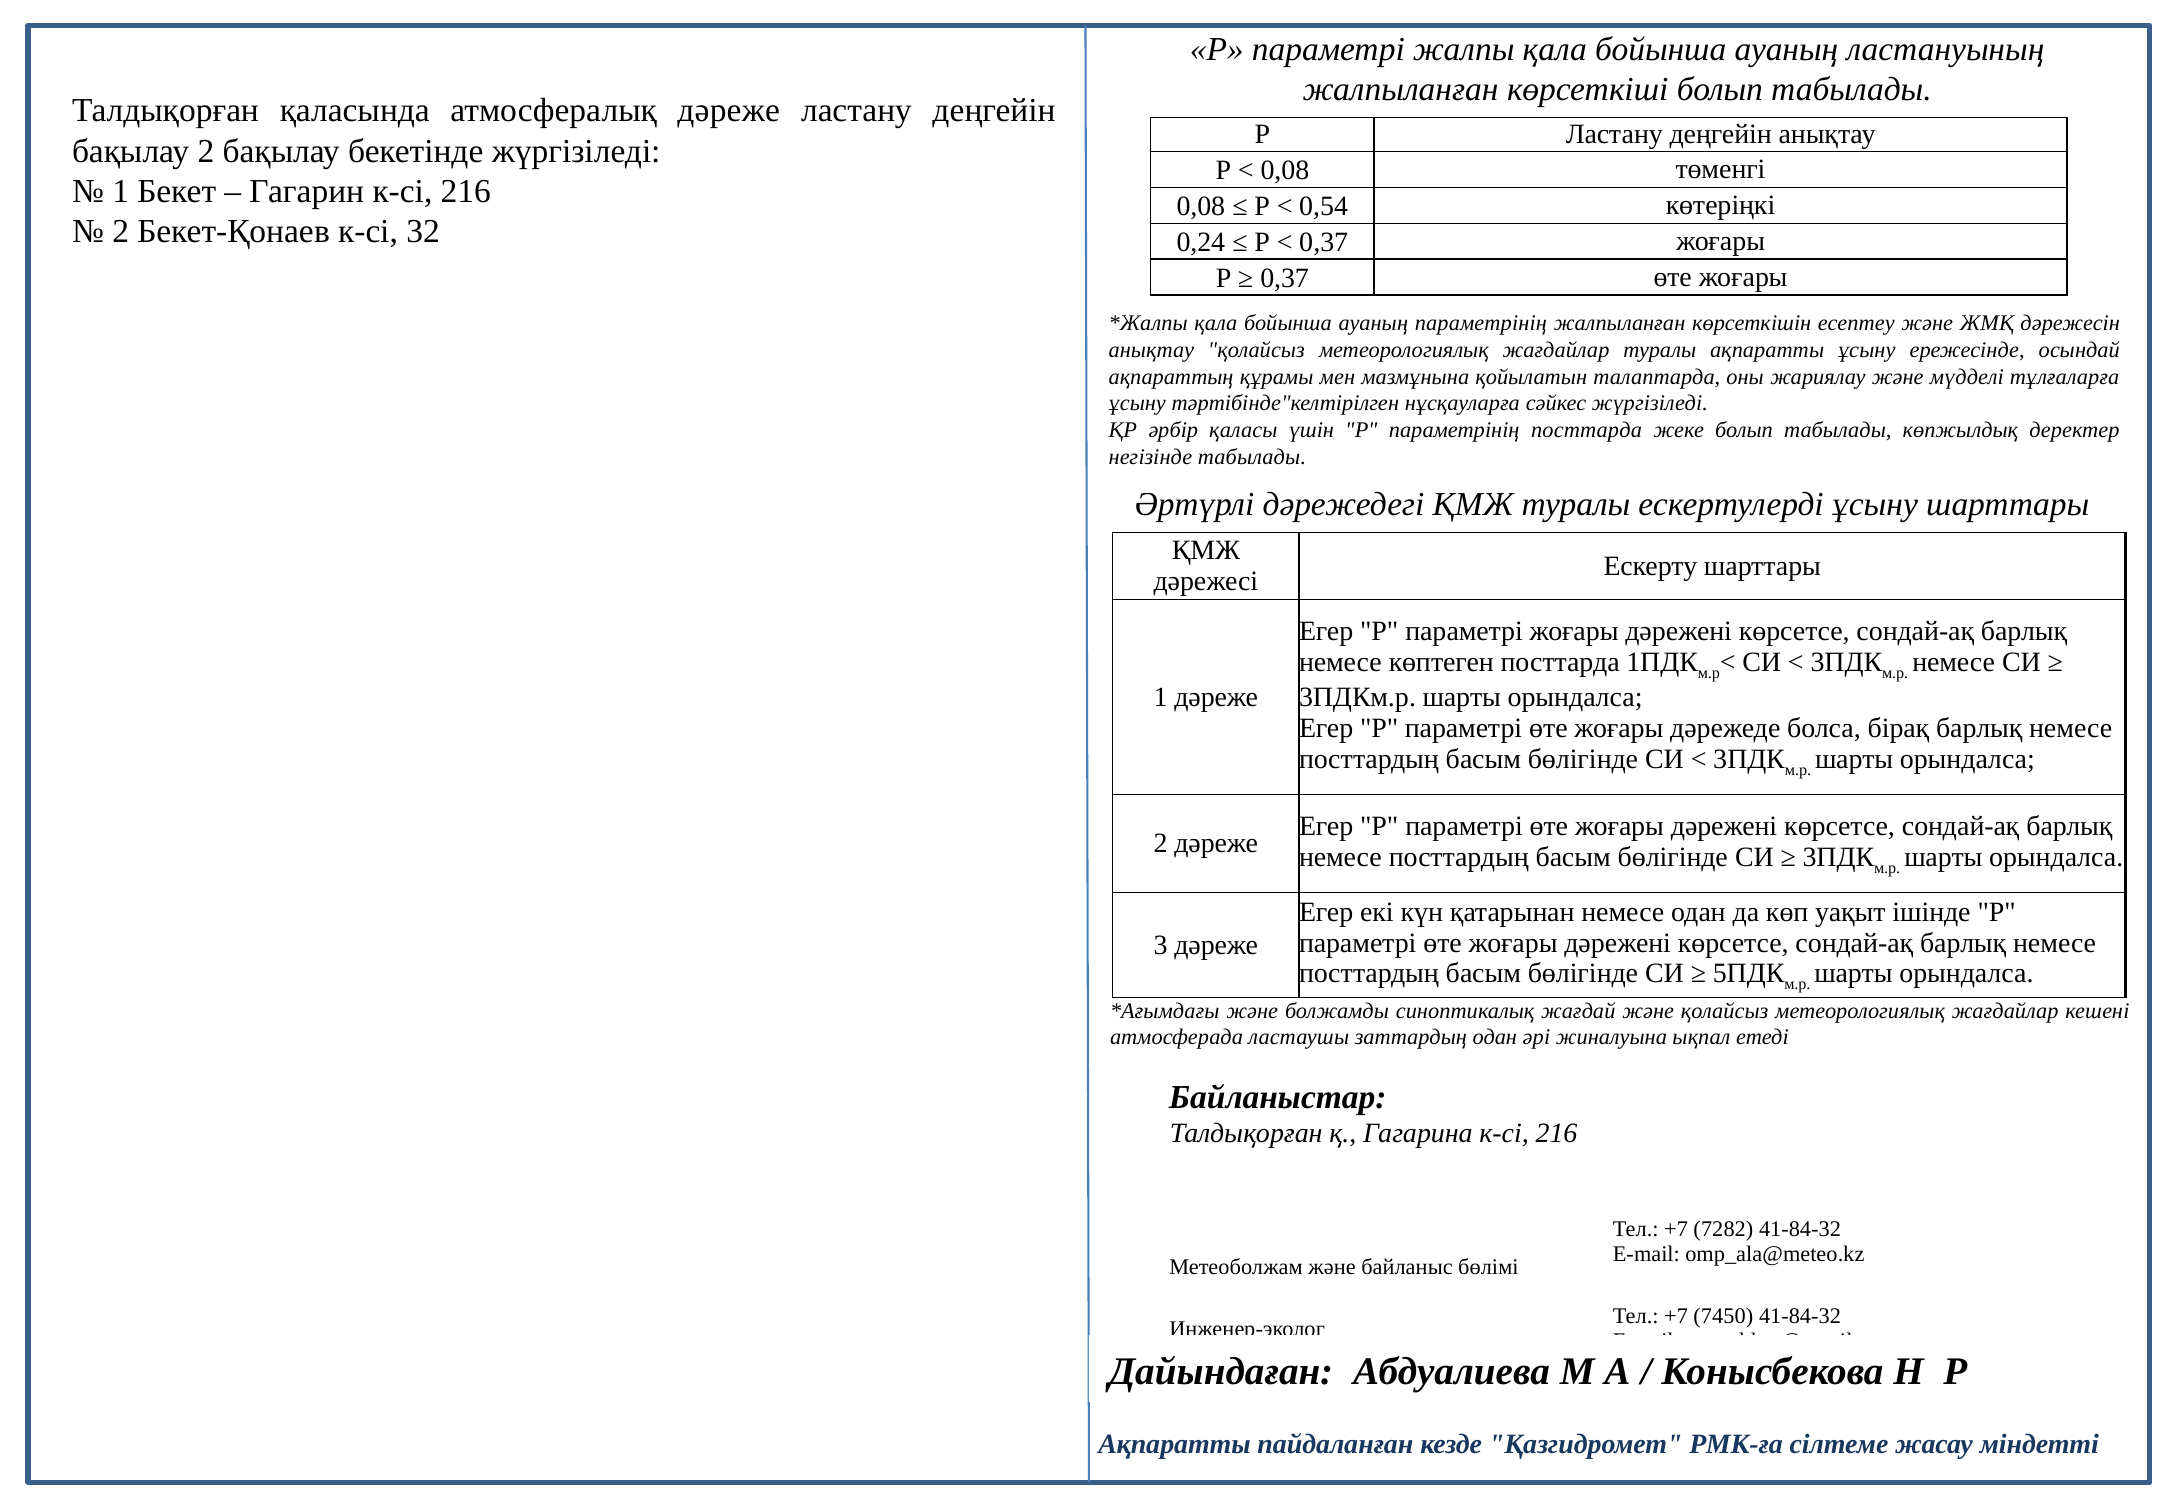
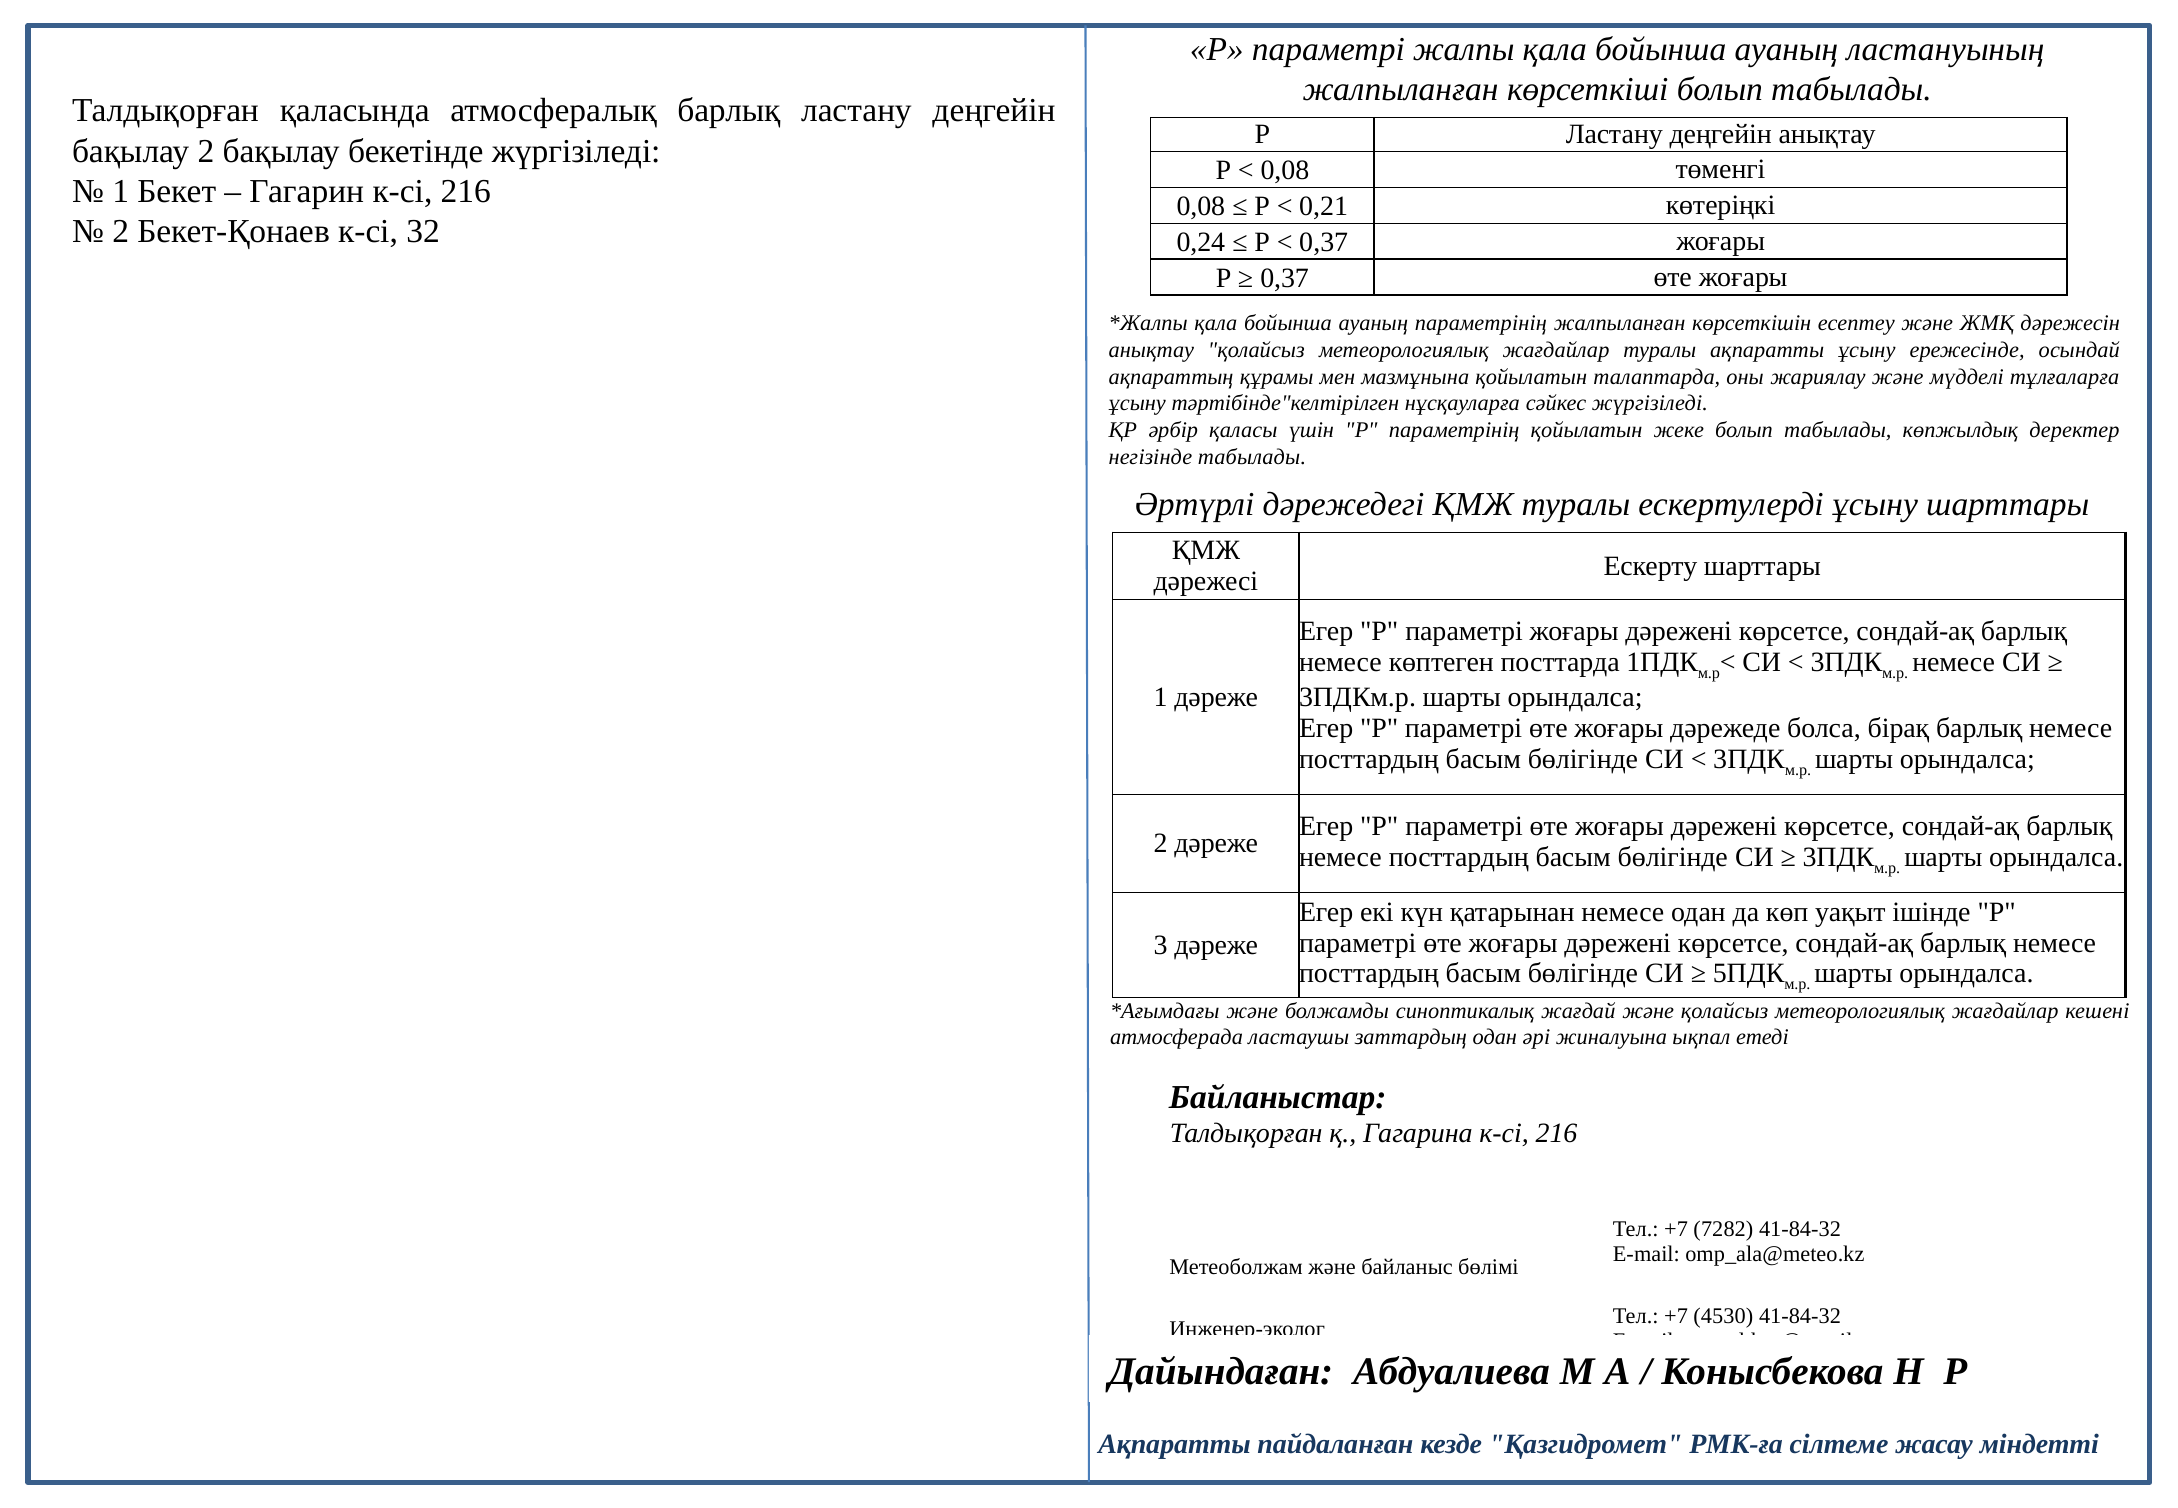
атмосфералық дәреже: дәреже -> барлық
0,54: 0,54 -> 0,21
параметрінің посттарда: посттарда -> қойылатын
7450: 7450 -> 4530
